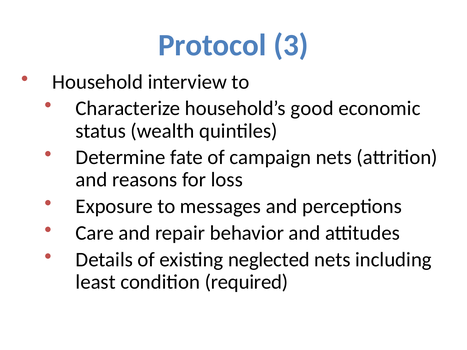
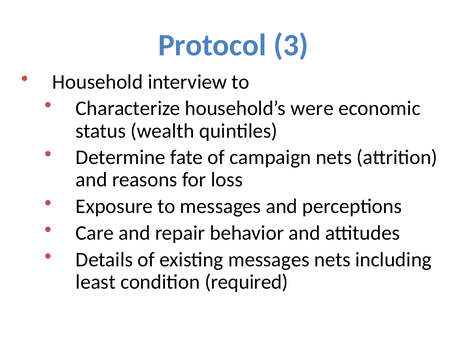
good: good -> were
existing neglected: neglected -> messages
